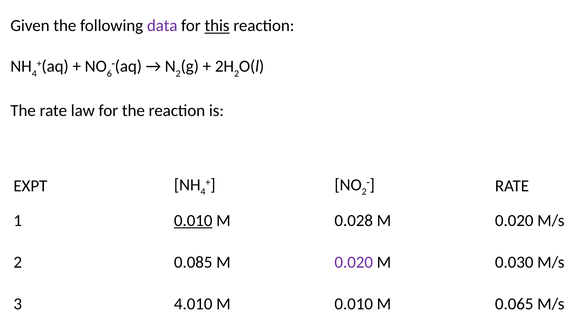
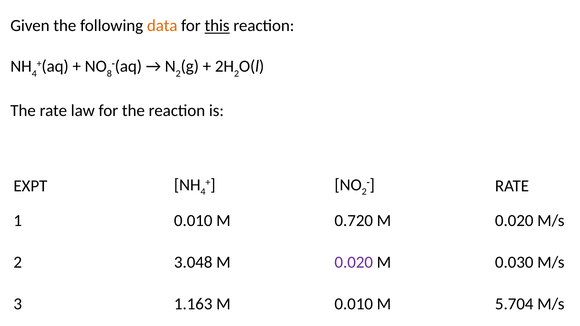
data colour: purple -> orange
6: 6 -> 8
0.010 at (193, 221) underline: present -> none
0.028: 0.028 -> 0.720
0.085: 0.085 -> 3.048
4.010: 4.010 -> 1.163
0.065: 0.065 -> 5.704
